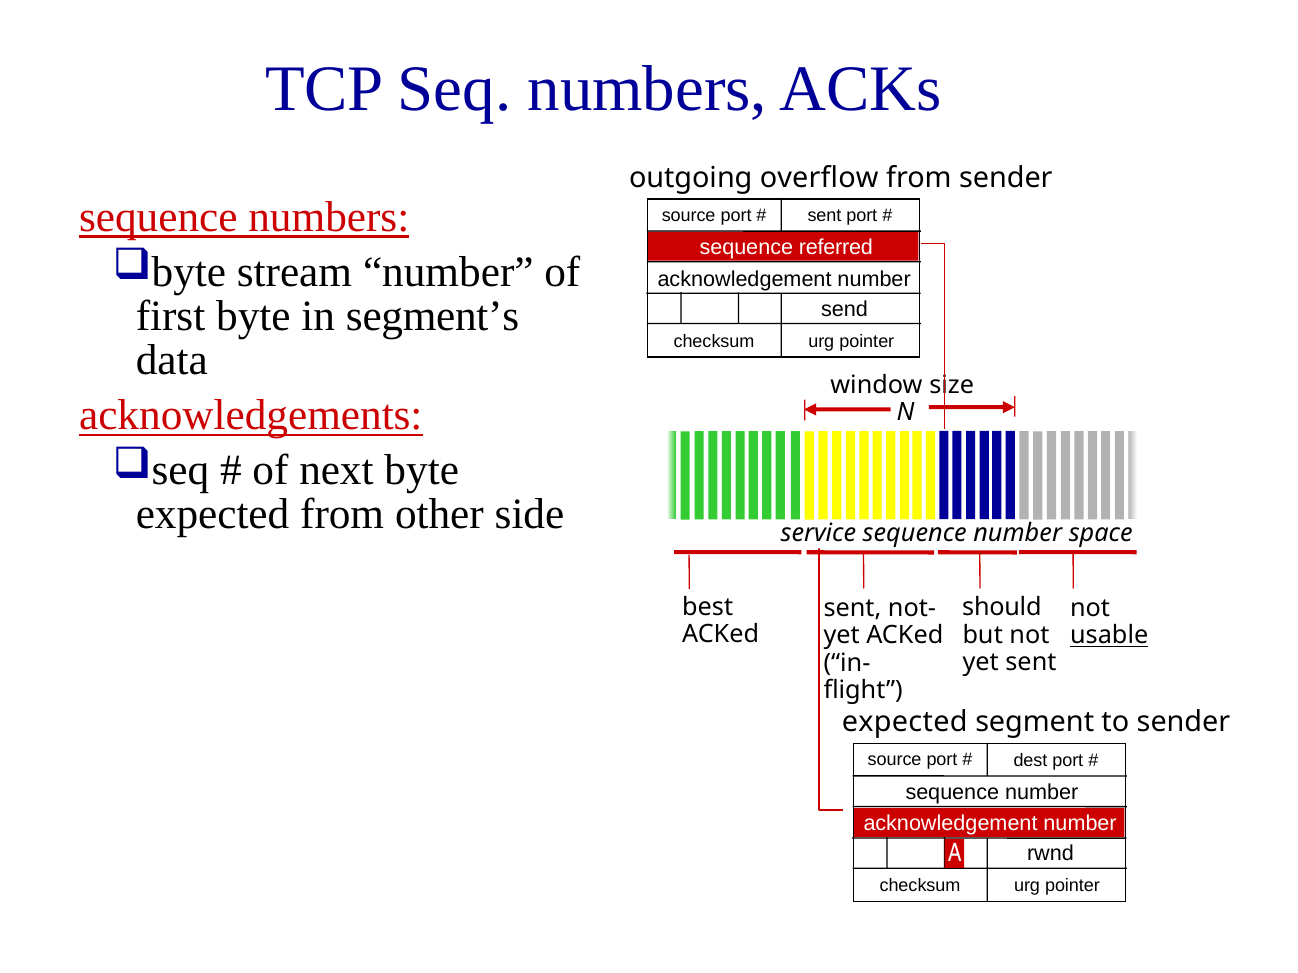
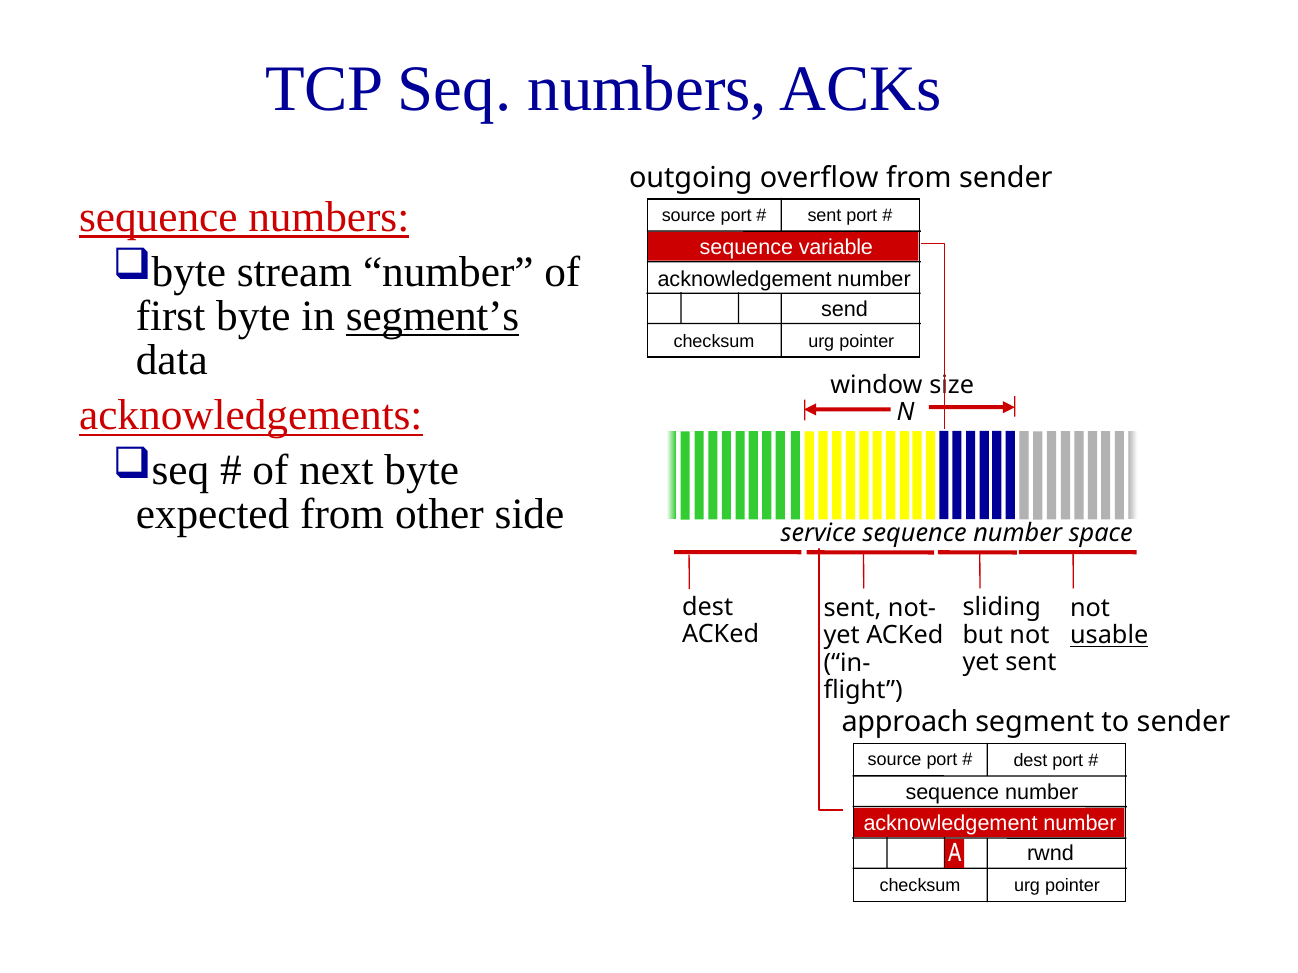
referred: referred -> variable
segment’s underline: none -> present
best at (708, 608): best -> dest
should: should -> sliding
expected at (905, 723): expected -> approach
